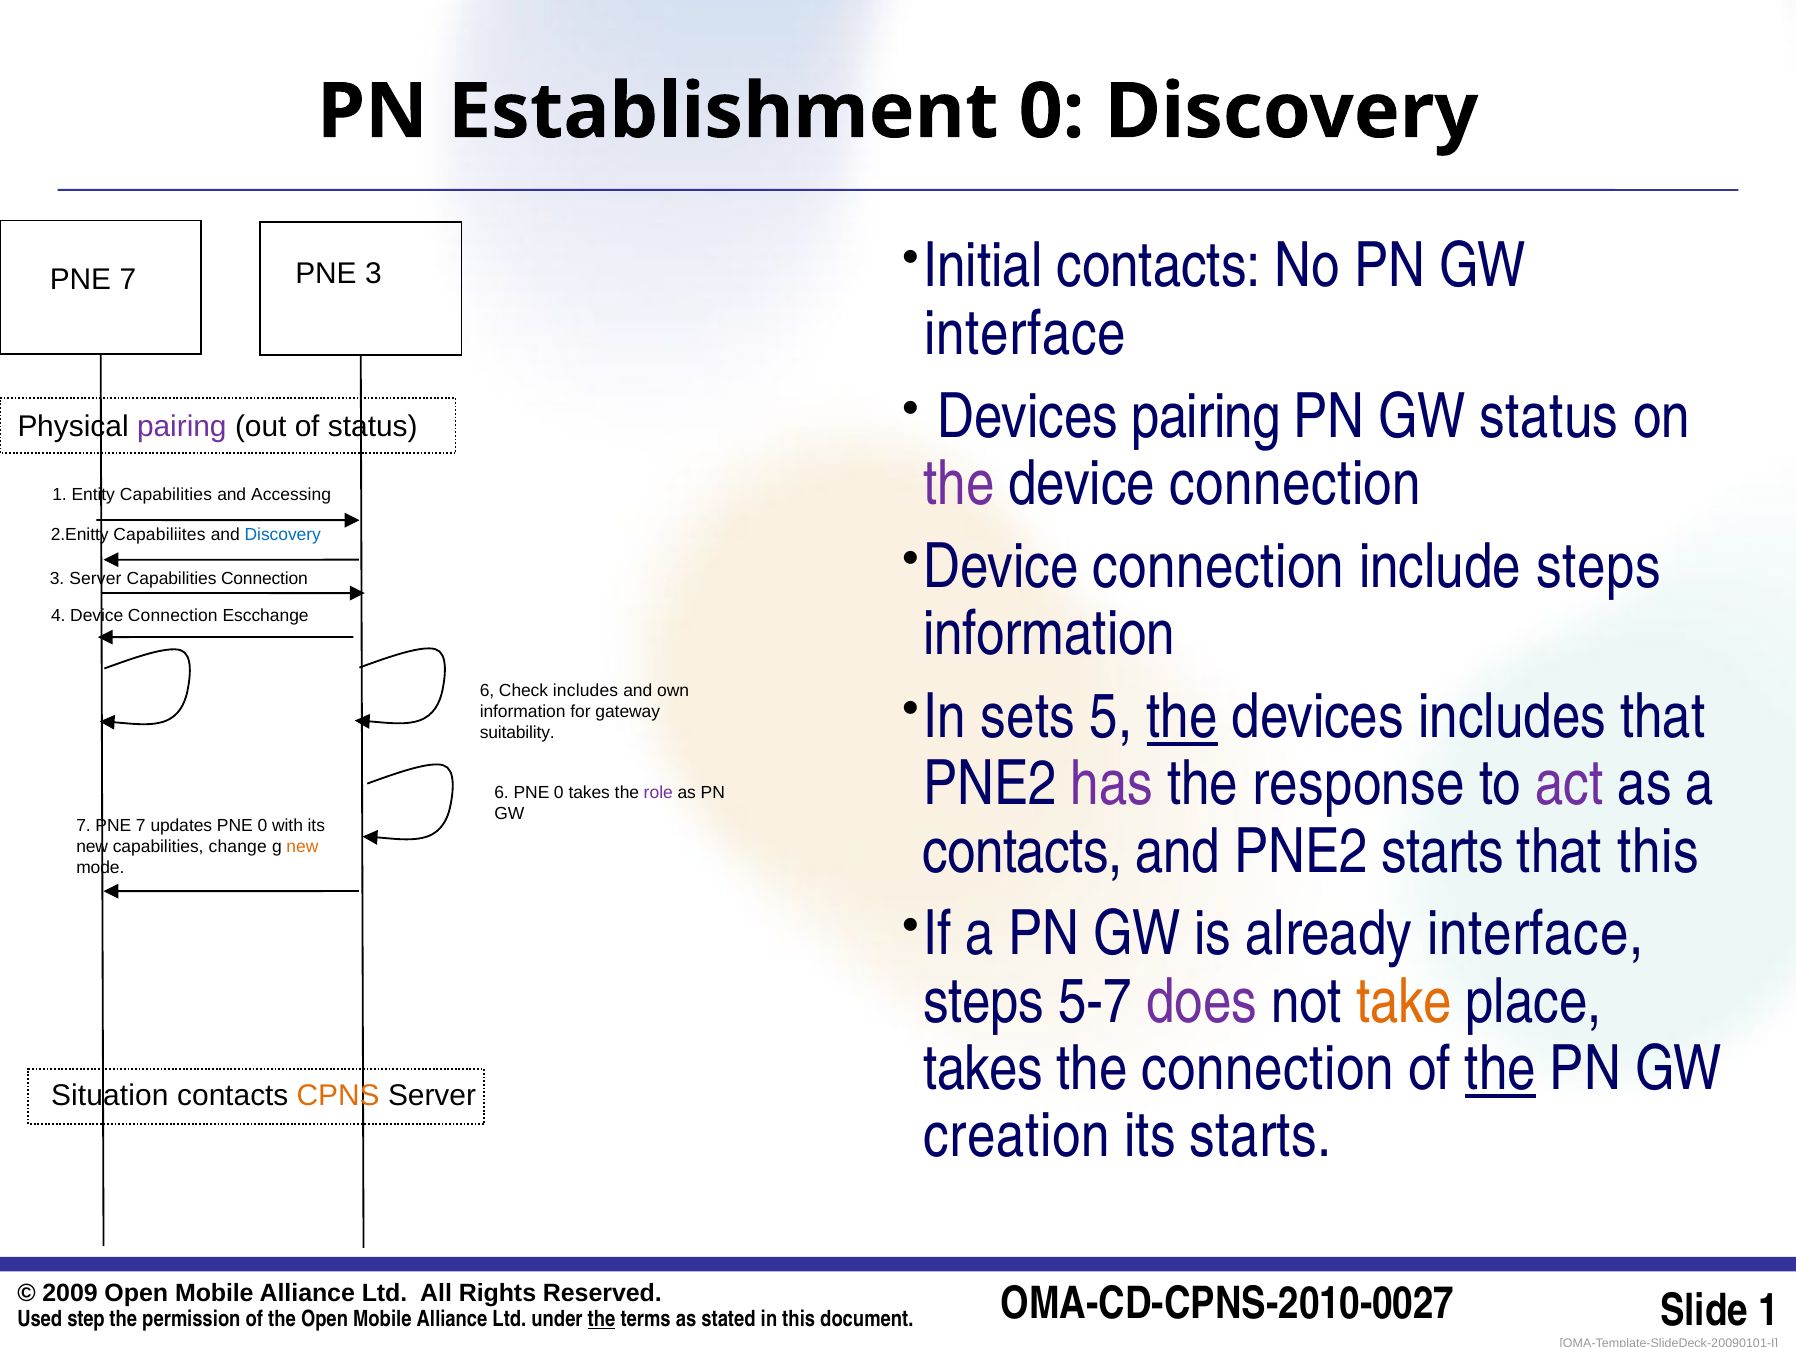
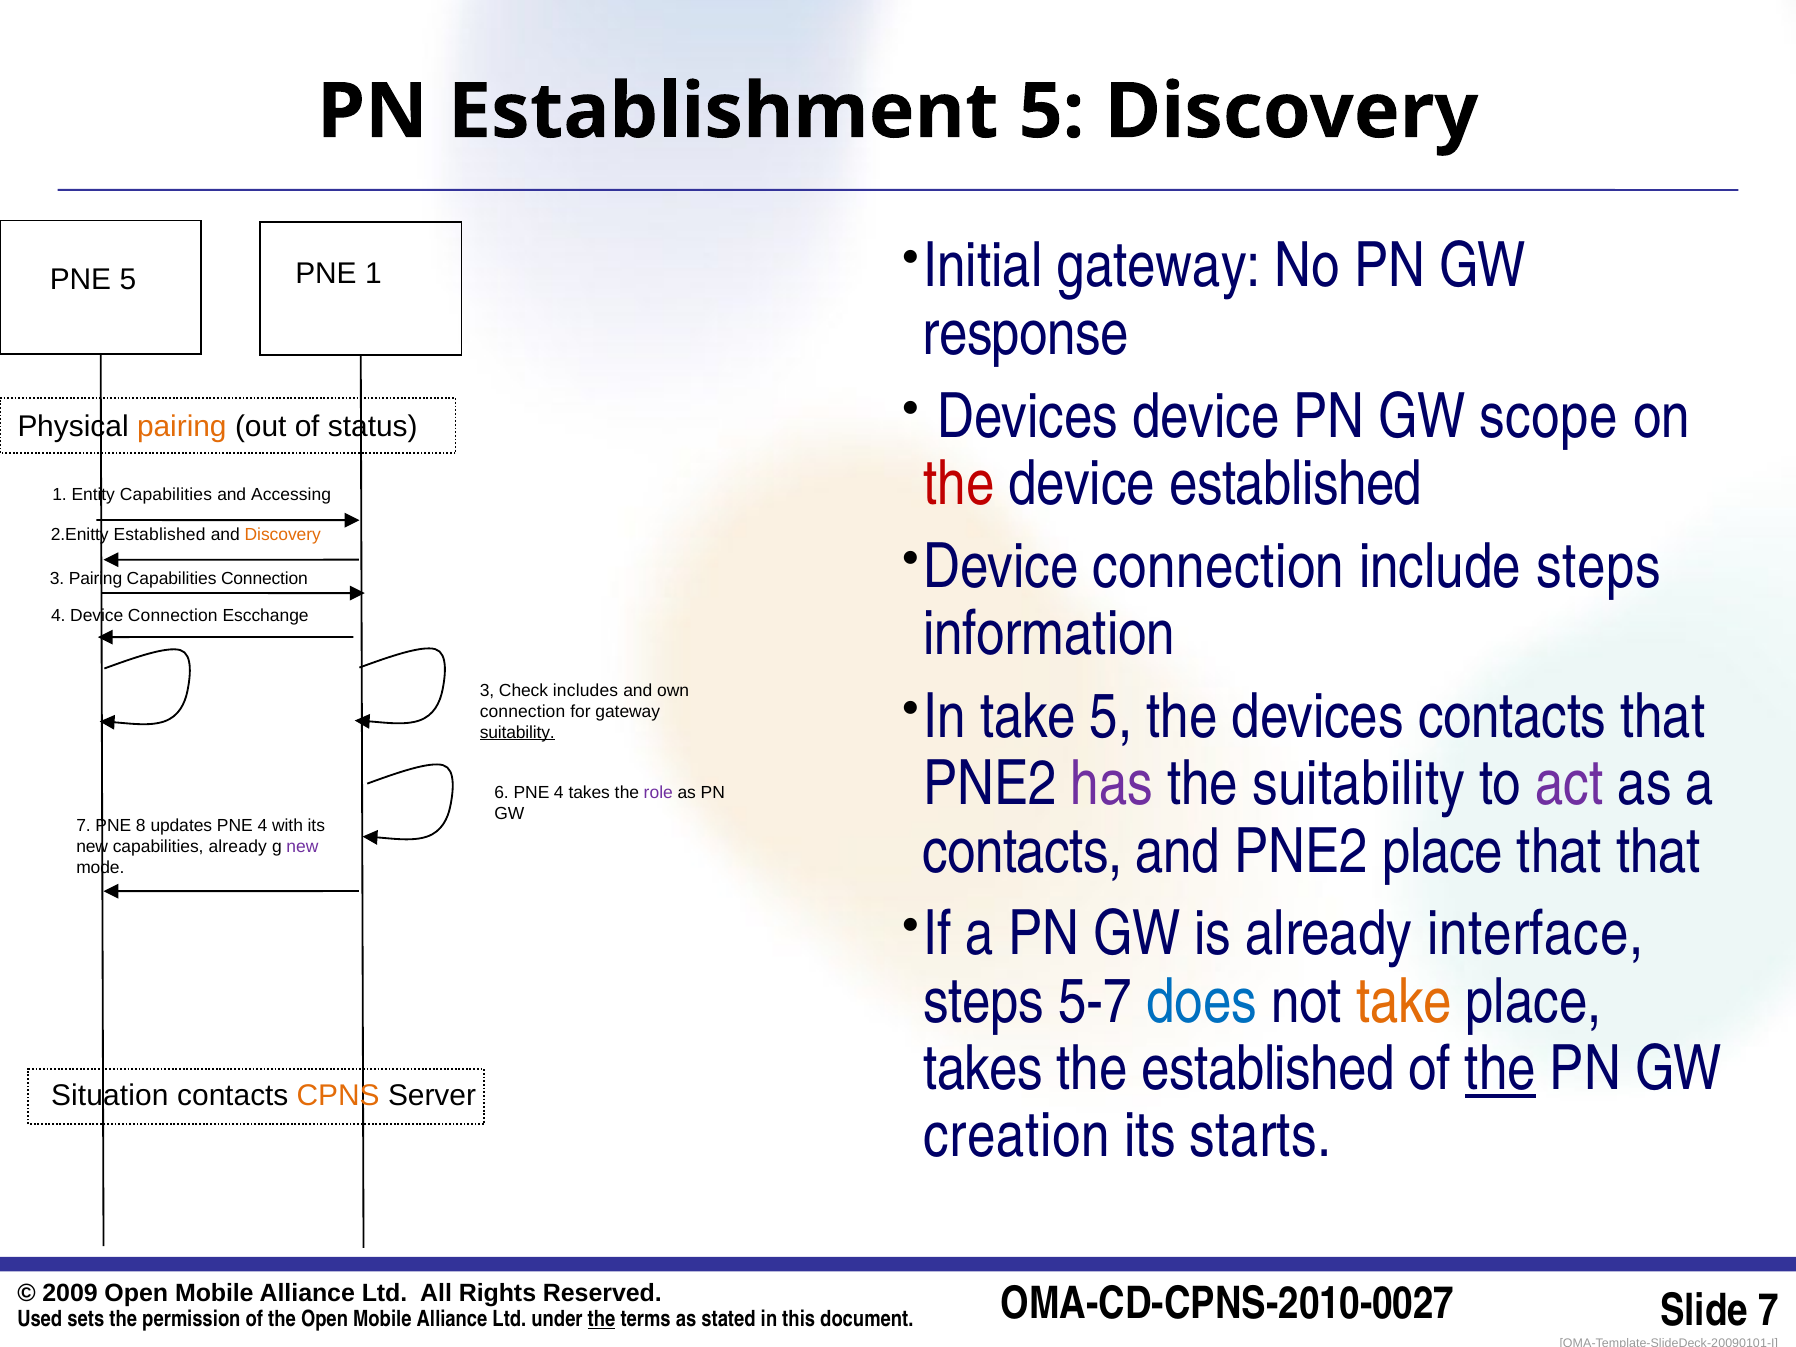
Establishment 0: 0 -> 5
Initial contacts: contacts -> gateway
PNE 3: 3 -> 1
7 at (128, 279): 7 -> 5
interface at (1025, 334): interface -> response
Devices pairing: pairing -> device
GW status: status -> scope
pairing at (182, 427) colour: purple -> orange
the at (959, 484) colour: purple -> red
connection at (1295, 484): connection -> established
2.Enitty Capabiliites: Capabiliites -> Established
Discovery at (283, 534) colour: blue -> orange
3 Server: Server -> Pairing
6 at (487, 691): 6 -> 3
In sets: sets -> take
the at (1182, 717) underline: present -> none
devices includes: includes -> contacts
information at (523, 711): information -> connection
suitability at (517, 732) underline: none -> present
the response: response -> suitability
6 PNE 0: 0 -> 4
7 PNE 7: 7 -> 8
updates PNE 0: 0 -> 4
PNE2 starts: starts -> place
that this: this -> that
capabilities change: change -> already
new at (302, 847) colour: orange -> purple
does colour: purple -> blue
the connection: connection -> established
step: step -> sets
1 at (1769, 1310): 1 -> 7
